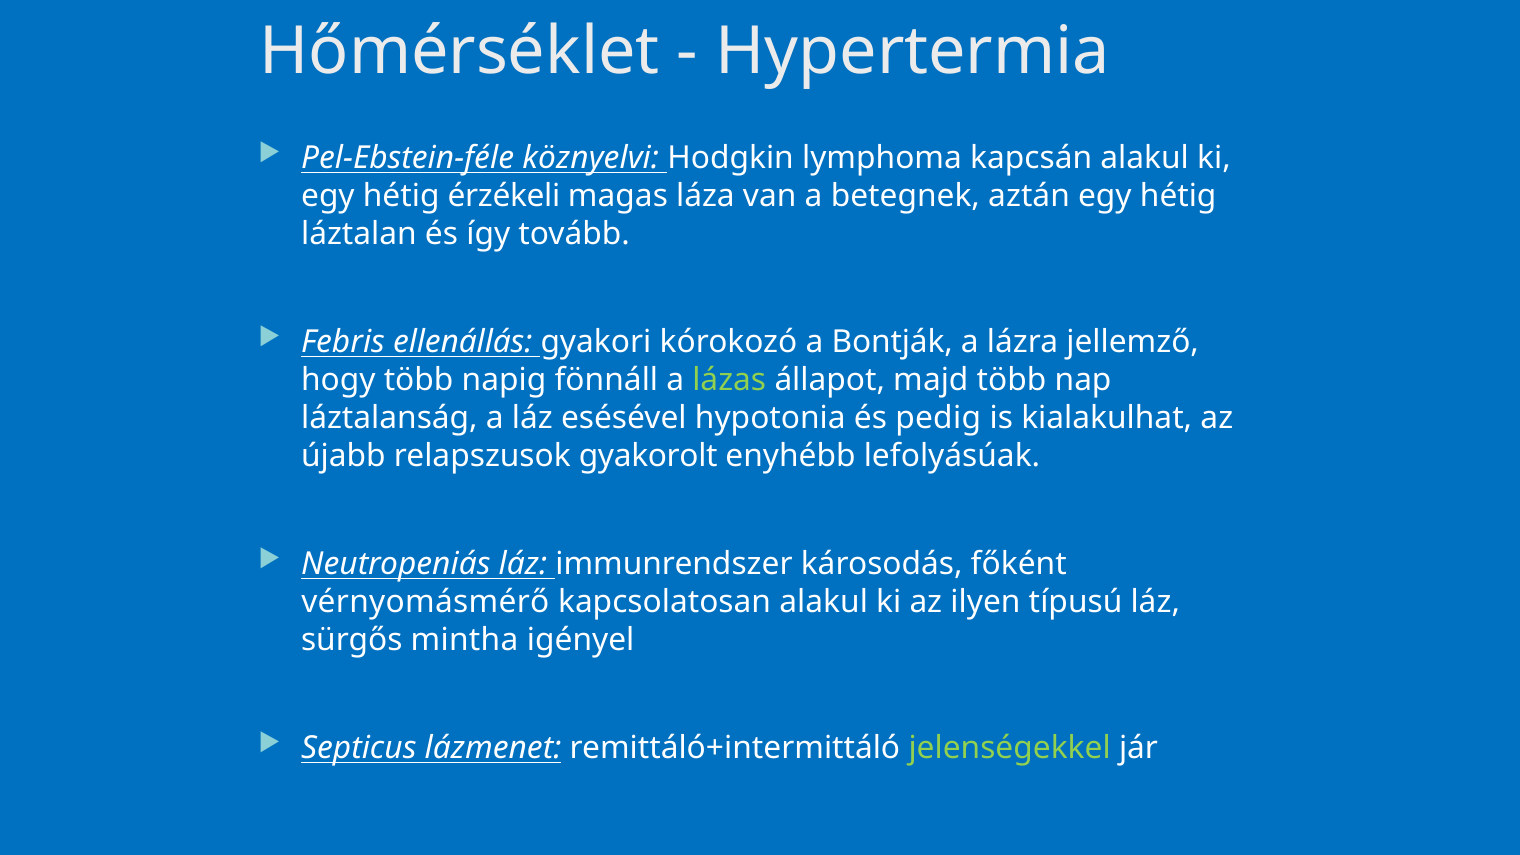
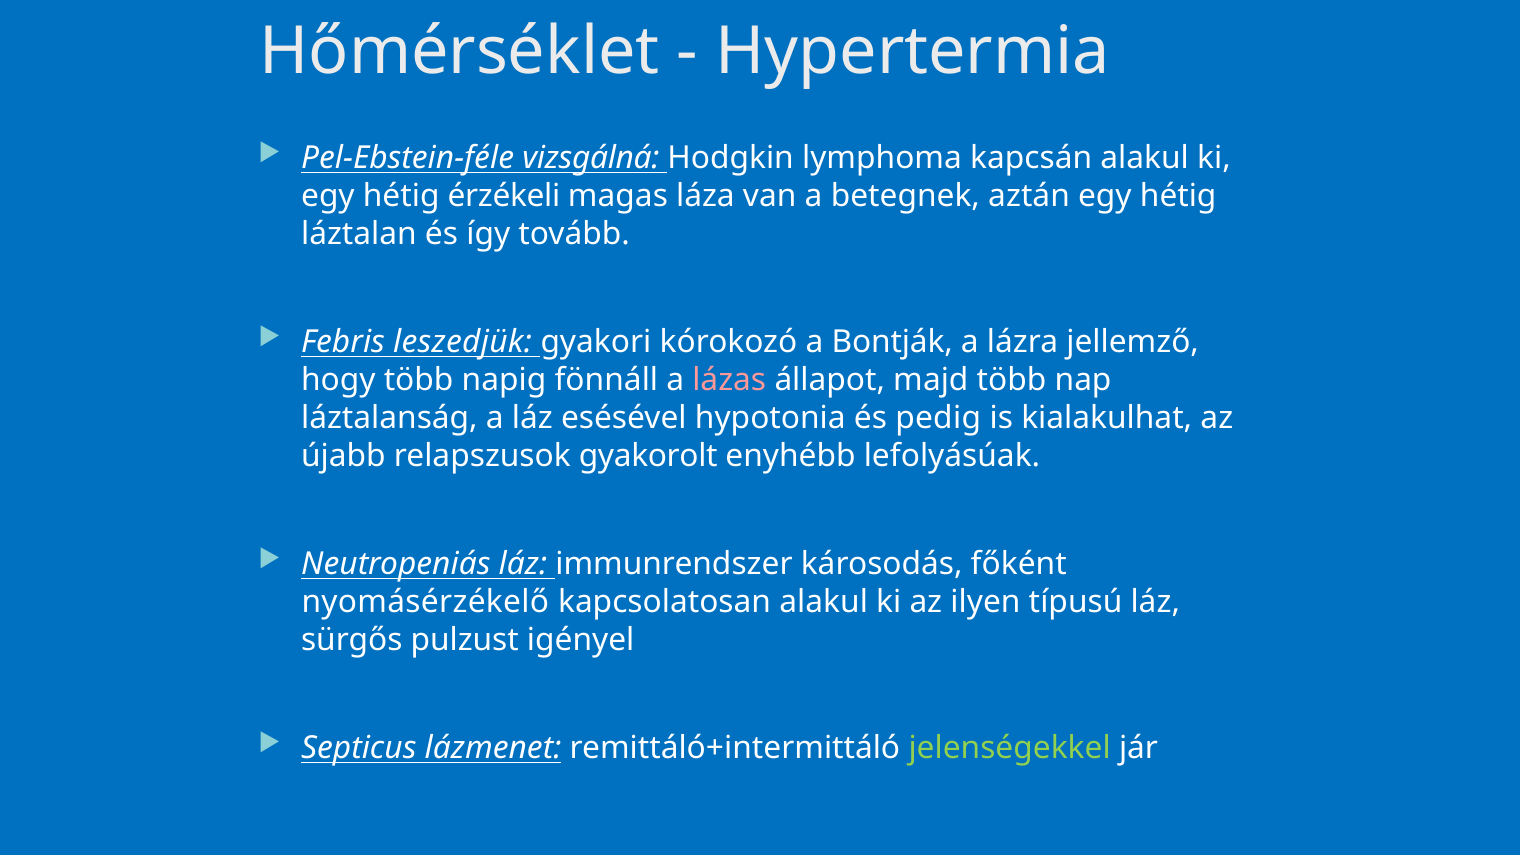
köznyelvi: köznyelvi -> vizsgálná
ellenállás: ellenállás -> leszedjük
lázas colour: light green -> pink
vérnyomásmérő: vérnyomásmérő -> nyomásérzékelő
mintha: mintha -> pulzust
